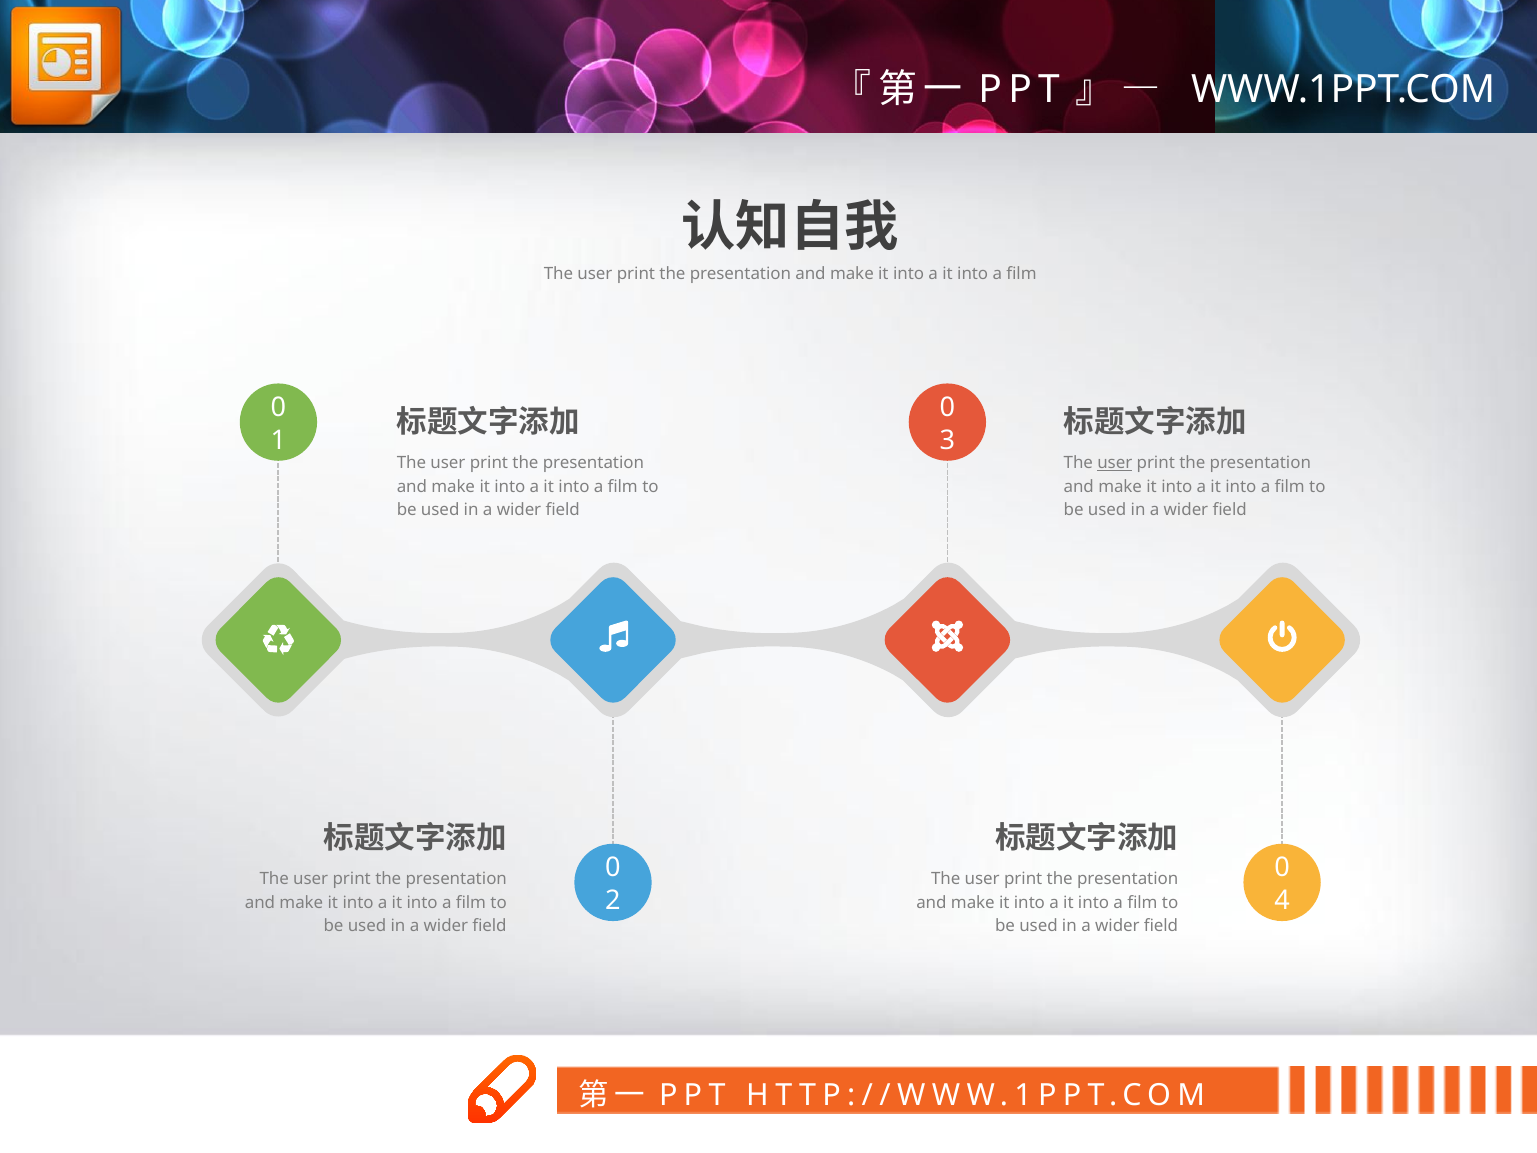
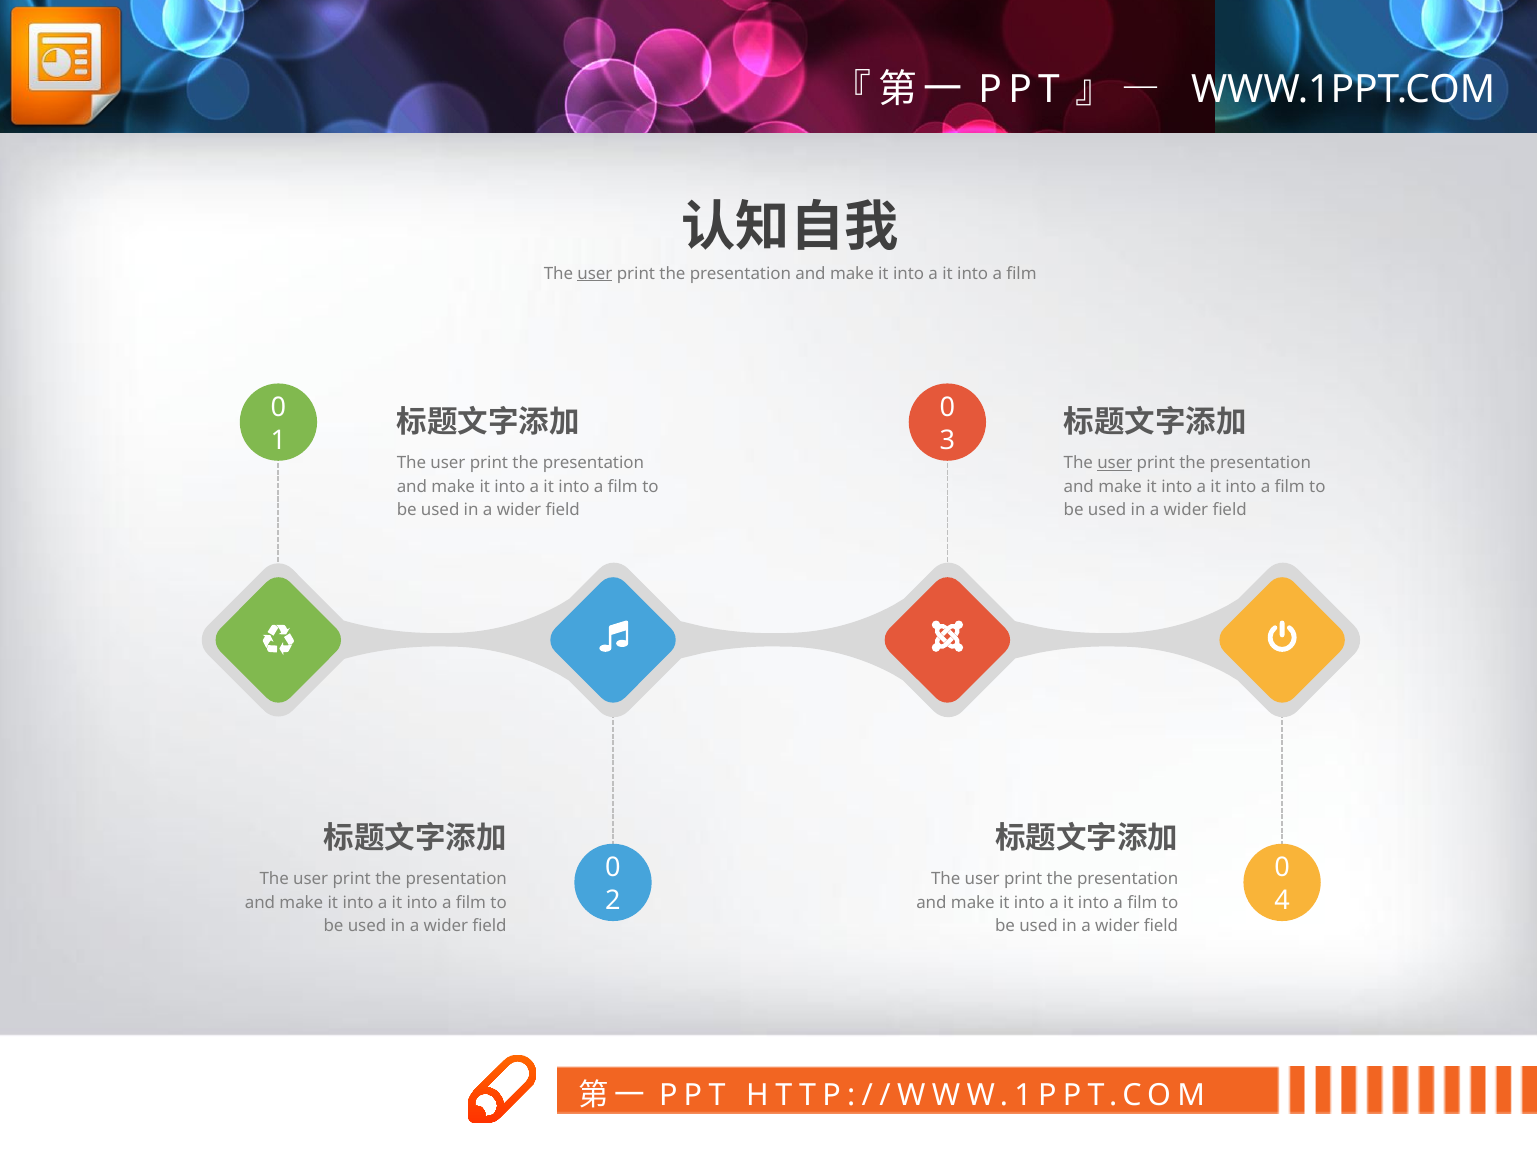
user at (595, 273) underline: none -> present
